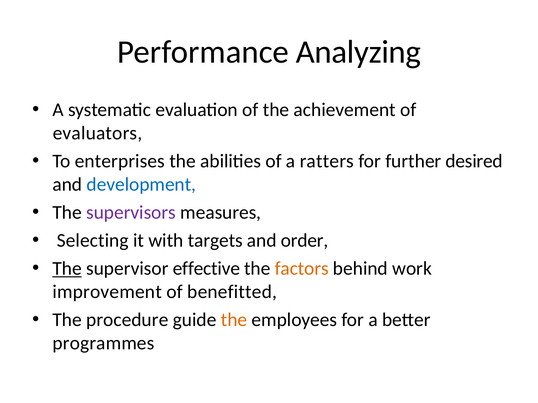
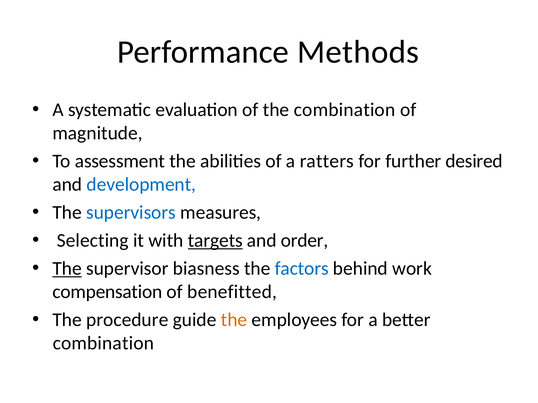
Analyzing: Analyzing -> Methods
the achievement: achievement -> combination
evaluators: evaluators -> magnitude
enterprises: enterprises -> assessment
supervisors colour: purple -> blue
targets underline: none -> present
effective: effective -> biasness
factors colour: orange -> blue
improvement: improvement -> compensation
programmes at (103, 343): programmes -> combination
